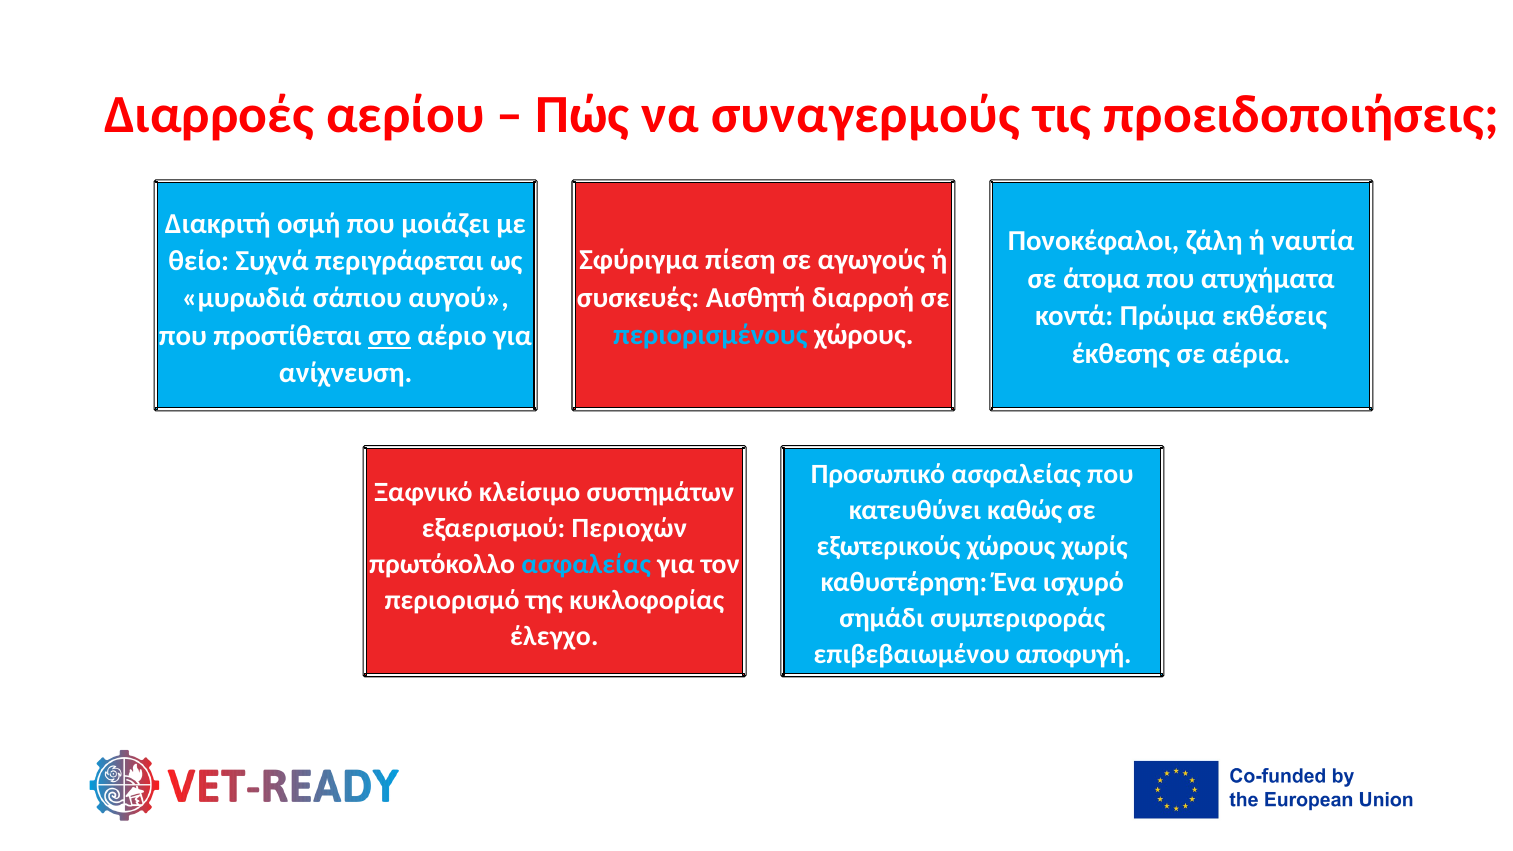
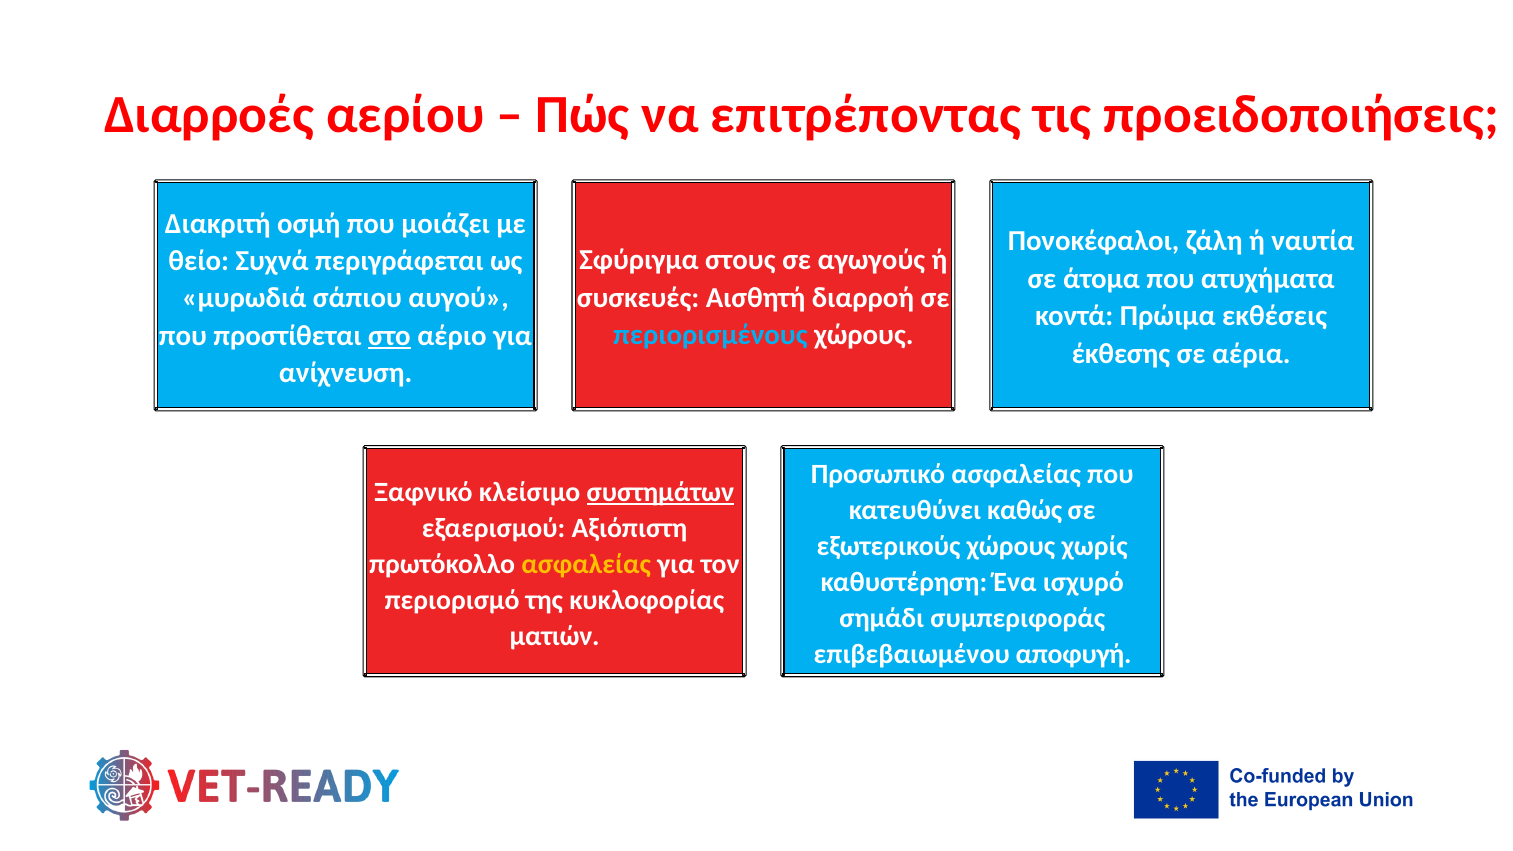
συναγερμούς: συναγερμούς -> επιτρέποντας
πίεση: πίεση -> στους
συστημάτων underline: none -> present
Περιοχών: Περιοχών -> Αξιόπιστη
ασφαλείας at (586, 564) colour: light blue -> yellow
έλεγχο: έλεγχο -> ματιών
